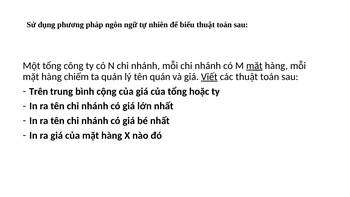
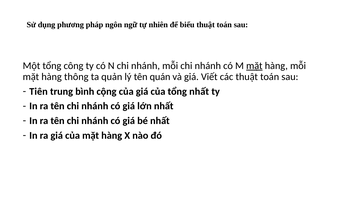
chiếm: chiếm -> thông
Viết underline: present -> none
Trên: Trên -> Tiên
tổng hoặc: hoặc -> nhất
